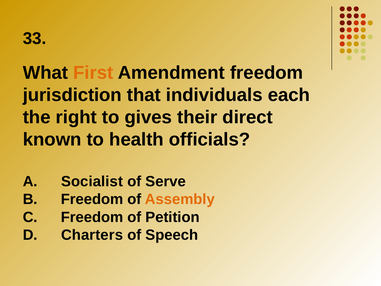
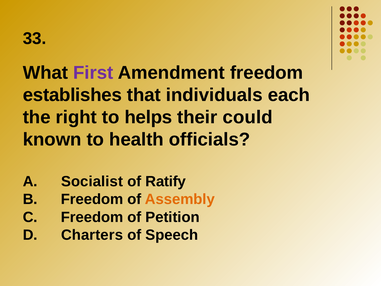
First colour: orange -> purple
jurisdiction: jurisdiction -> establishes
gives: gives -> helps
direct: direct -> could
Serve: Serve -> Ratify
